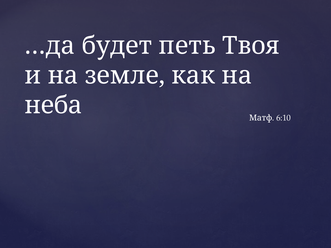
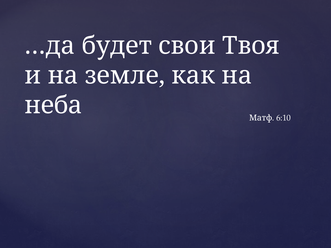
петь: петь -> свои
